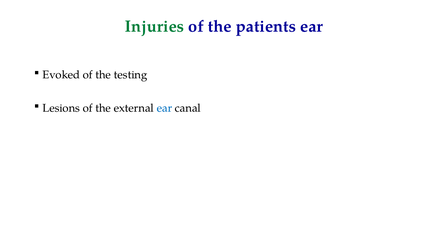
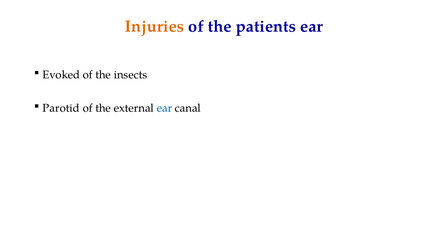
Injuries colour: green -> orange
testing: testing -> insects
Lesions: Lesions -> Parotid
